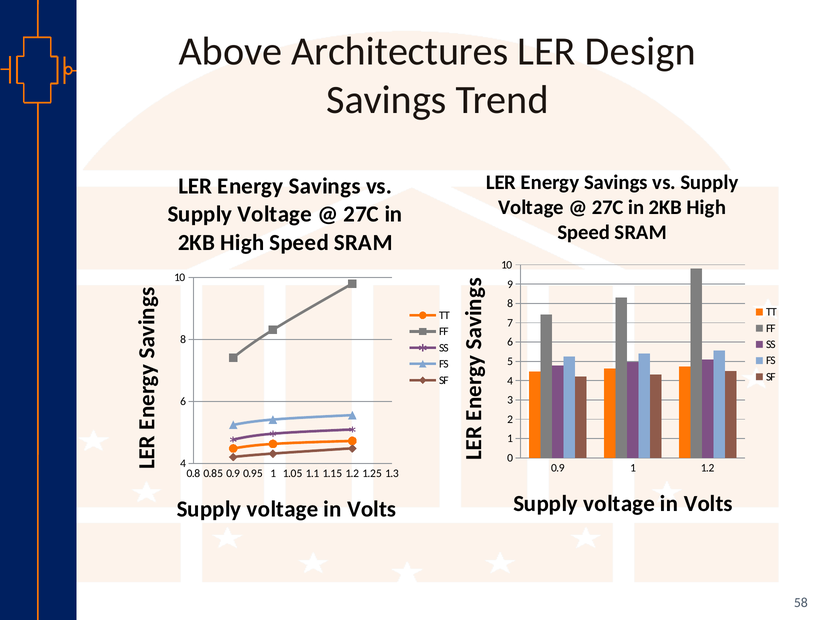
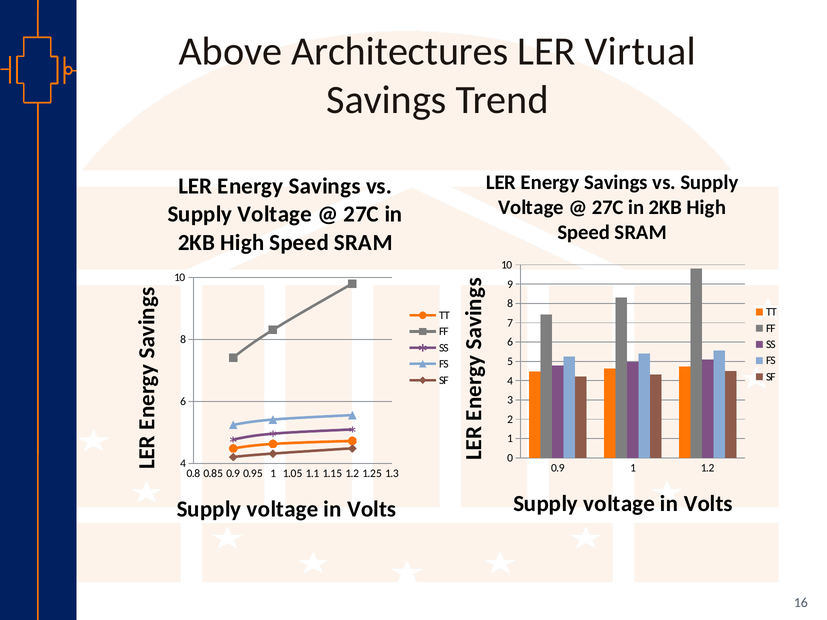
Design: Design -> Virtual
58: 58 -> 16
